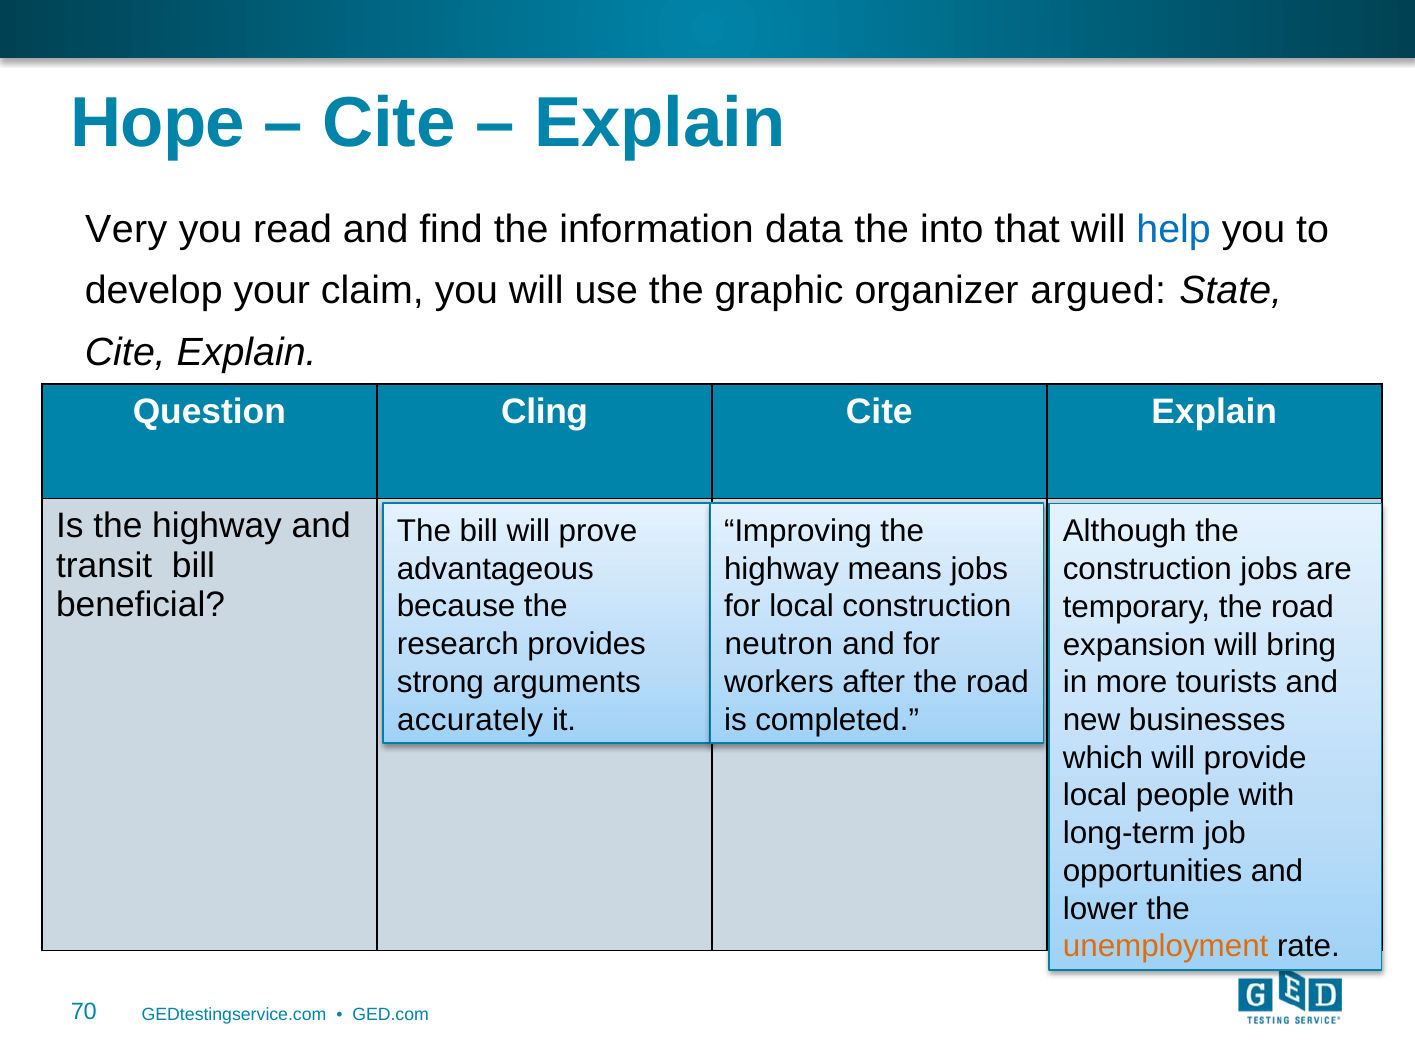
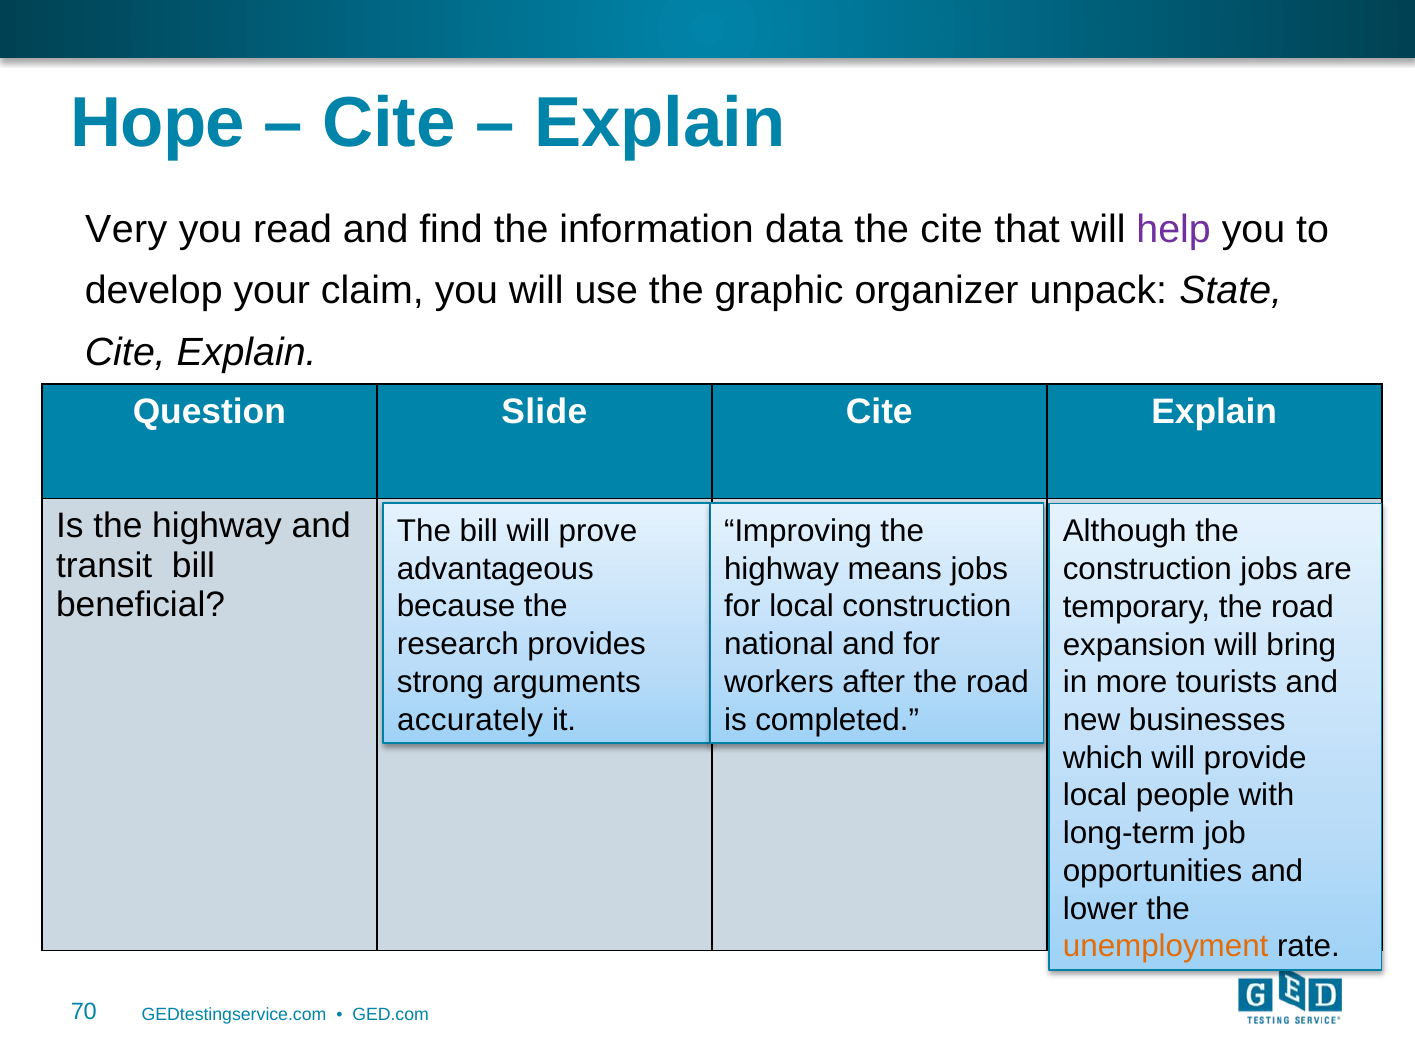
the into: into -> cite
help colour: blue -> purple
argued: argued -> unpack
Cling: Cling -> Slide
neutron: neutron -> national
